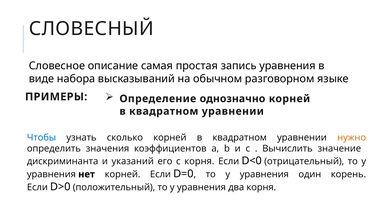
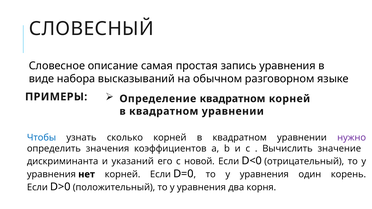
Определение однозначно: однозначно -> квадратном
нужно colour: orange -> purple
с корня: корня -> новой
